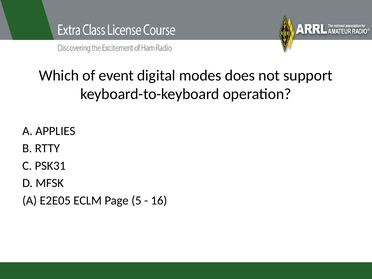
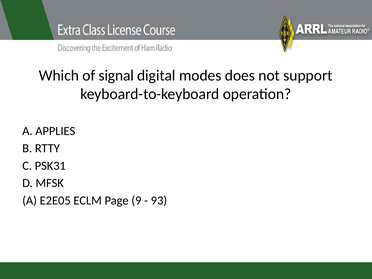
event: event -> signal
5: 5 -> 9
16: 16 -> 93
